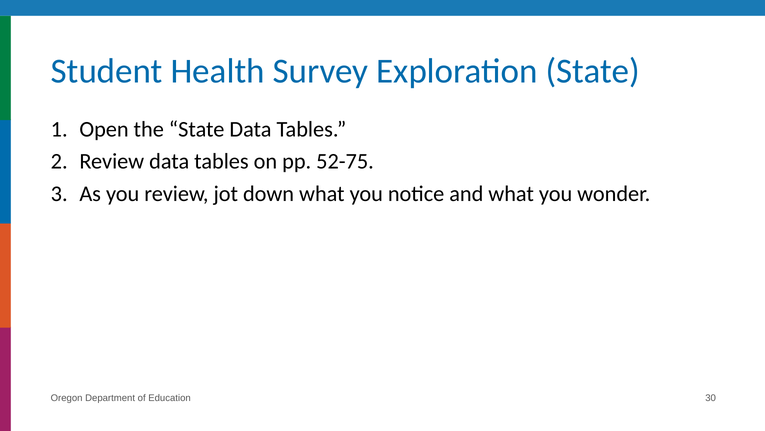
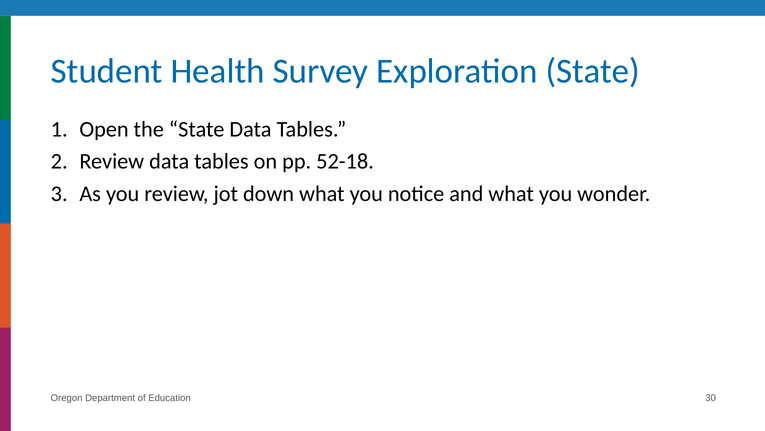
52-75: 52-75 -> 52-18
